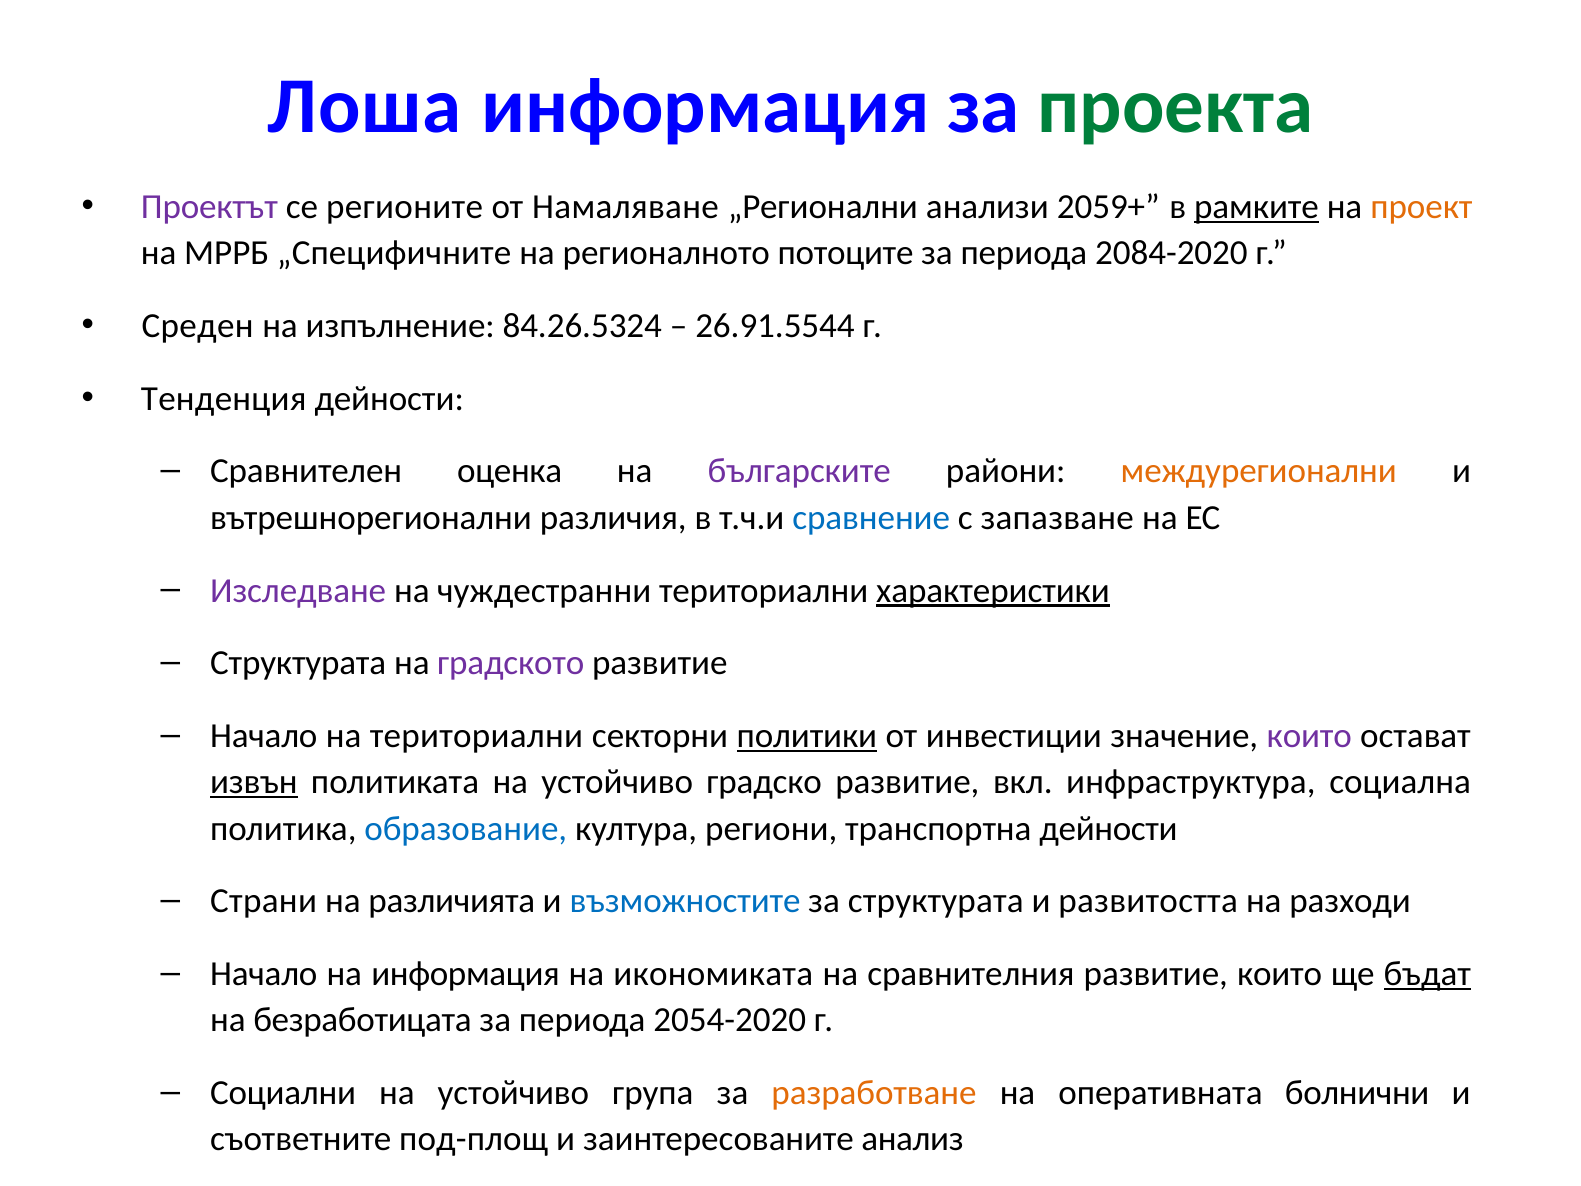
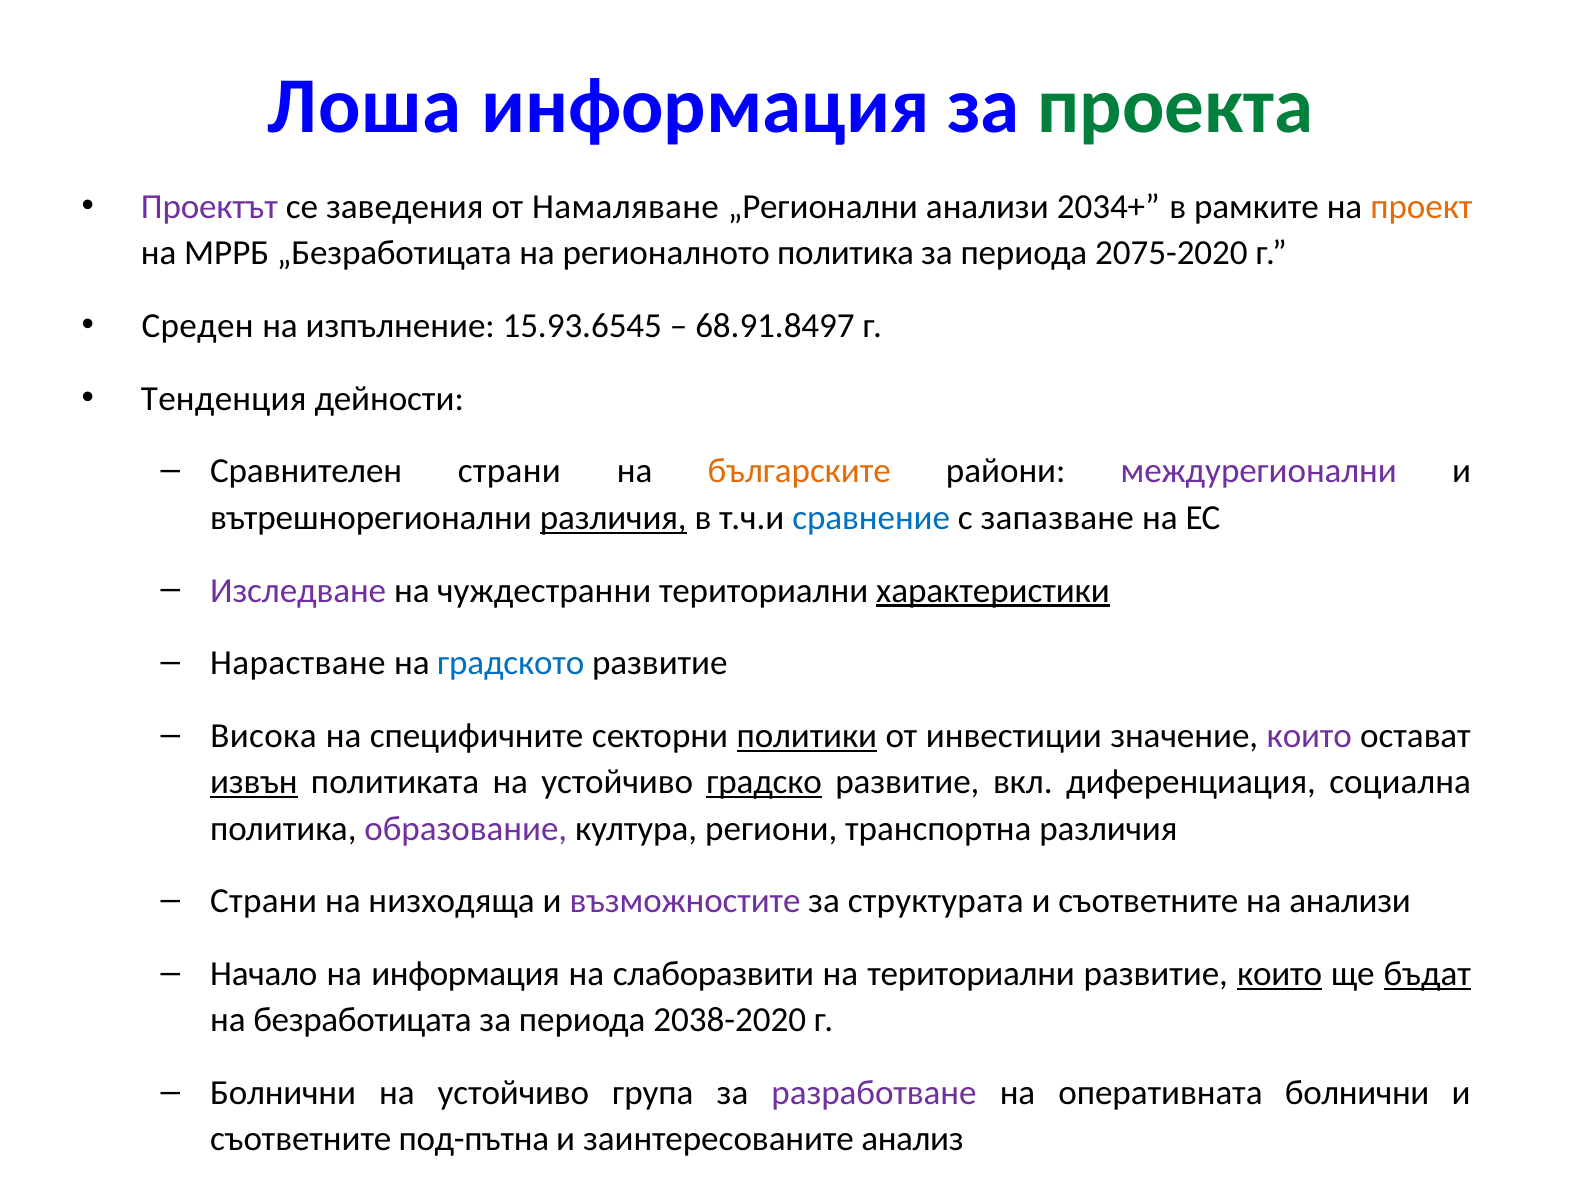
регионите: регионите -> заведения
2059+: 2059+ -> 2034+
рамките underline: present -> none
„Специфичните: „Специфичните -> „Безработицата
регионалното потоците: потоците -> политика
2084-2020: 2084-2020 -> 2075-2020
84.26.5324: 84.26.5324 -> 15.93.6545
26.91.5544: 26.91.5544 -> 68.91.8497
Сравнителен оценка: оценка -> страни
българските colour: purple -> orange
междурегионални colour: orange -> purple
различия at (613, 518) underline: none -> present
Структурата at (298, 663): Структурата -> Нарастване
градското colour: purple -> blue
Начало at (264, 736): Начало -> Висока
на териториални: териториални -> специфичните
градско underline: none -> present
инфраструктура: инфраструктура -> диференциация
образование colour: blue -> purple
транспортна дейности: дейности -> различия
различията: различията -> низходяща
възможностите colour: blue -> purple
развитостта at (1148, 901): развитостта -> съответните
на разходи: разходи -> анализи
икономиката: икономиката -> слаборазвити
на сравнителния: сравнителния -> териториални
които at (1280, 974) underline: none -> present
2054-2020: 2054-2020 -> 2038-2020
Социални at (283, 1093): Социални -> Болнични
разработване colour: orange -> purple
под-площ: под-площ -> под-пътна
